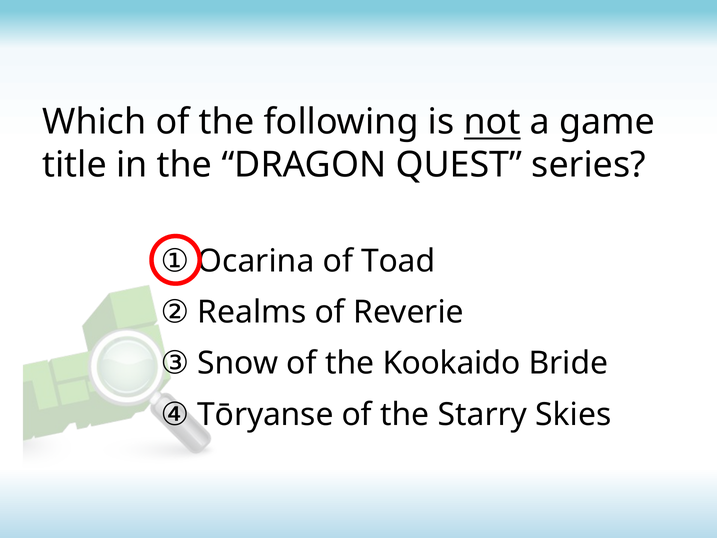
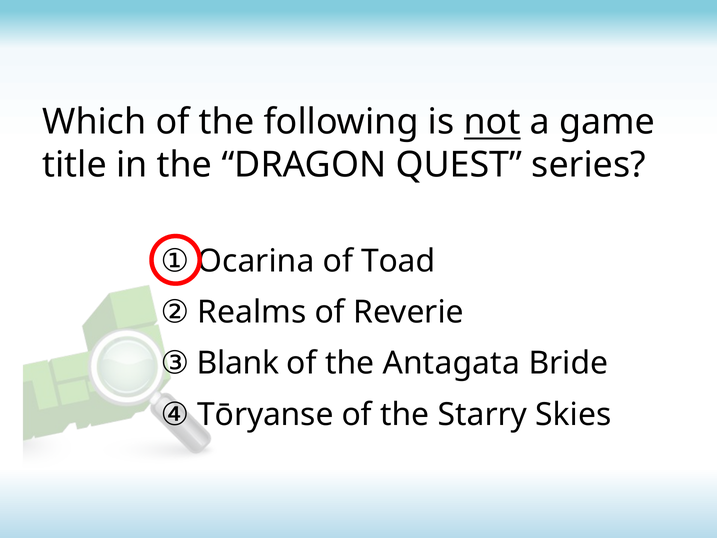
Snow: Snow -> Blank
Kookaido: Kookaido -> Antagata
